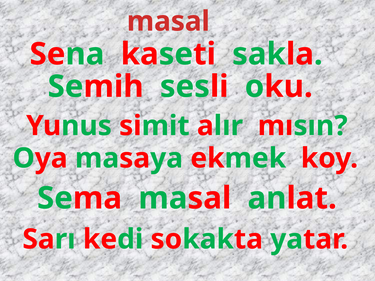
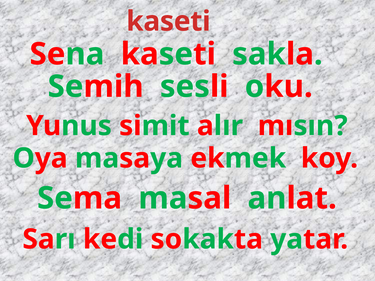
masal at (168, 21): masal -> kaseti
